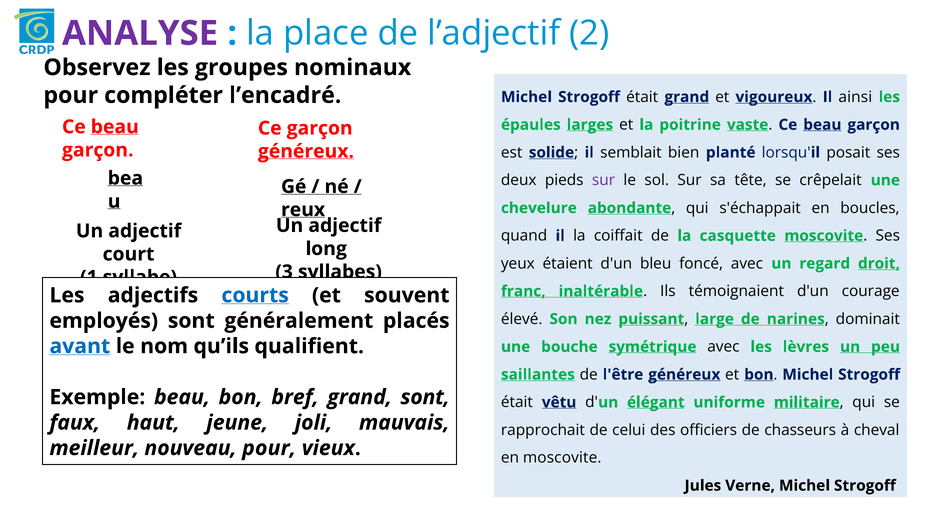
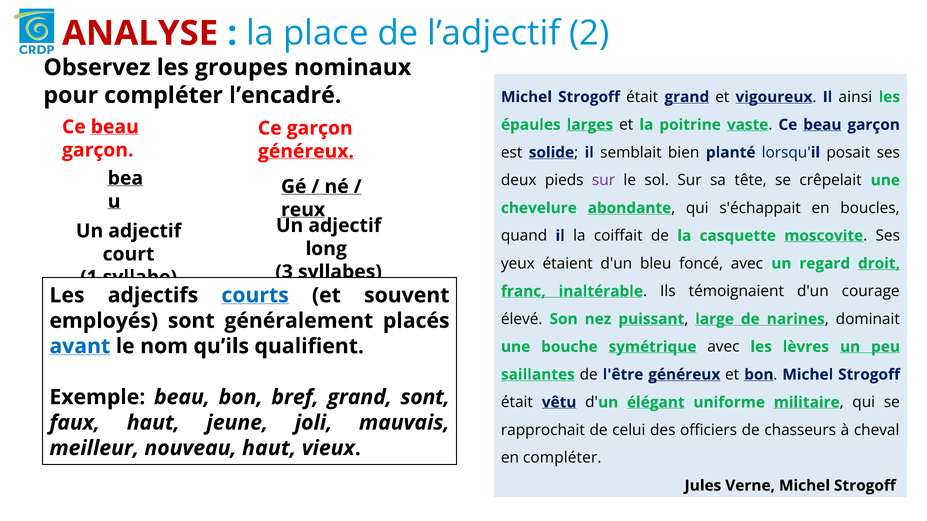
ANALYSE colour: purple -> red
nouveau pour: pour -> haut
en moscovite: moscovite -> compléter
